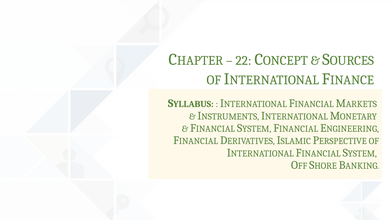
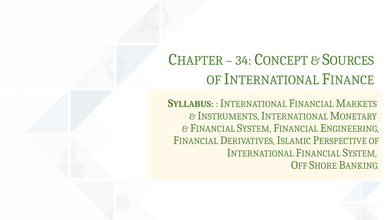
22: 22 -> 34
